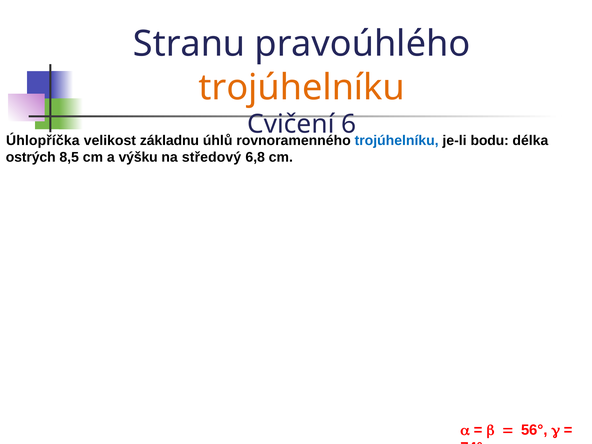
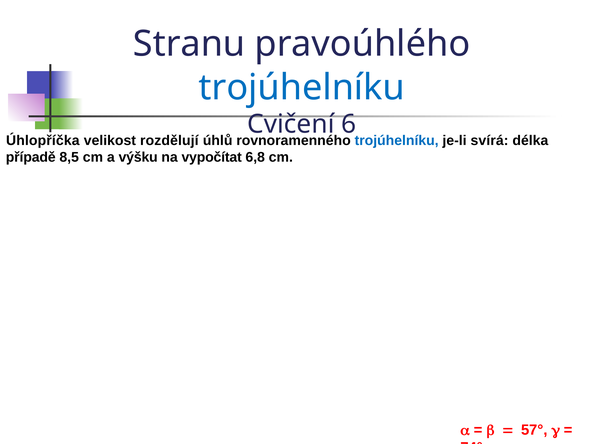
trojúhelníku at (302, 87) colour: orange -> blue
základnu: základnu -> rozdělují
bodu: bodu -> svírá
ostrých: ostrých -> případě
středový: středový -> vypočítat
56°: 56° -> 57°
